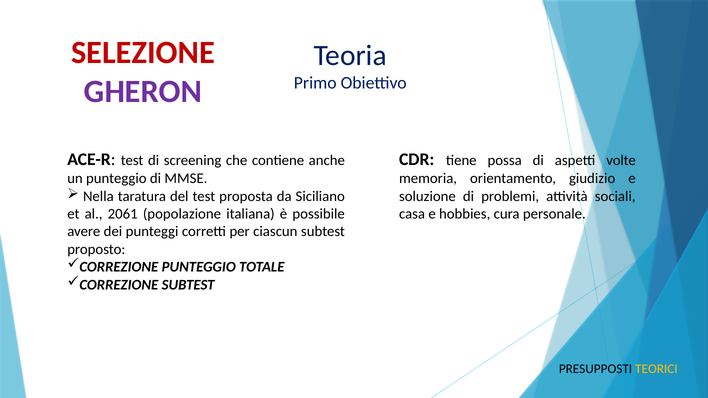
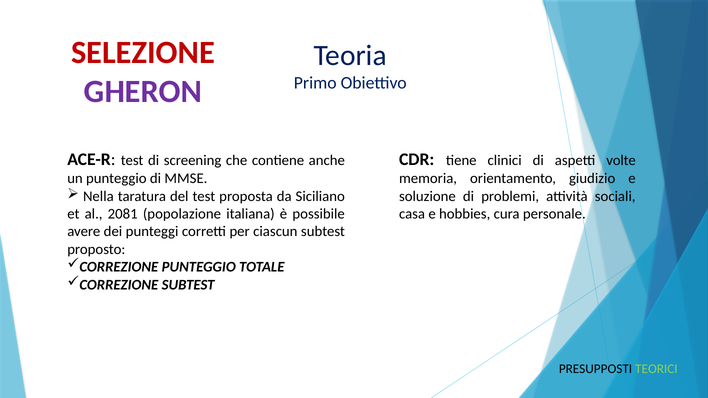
possa: possa -> clinici
2061: 2061 -> 2081
TEORICI colour: yellow -> light green
